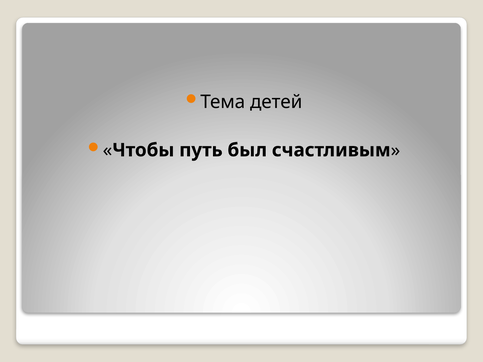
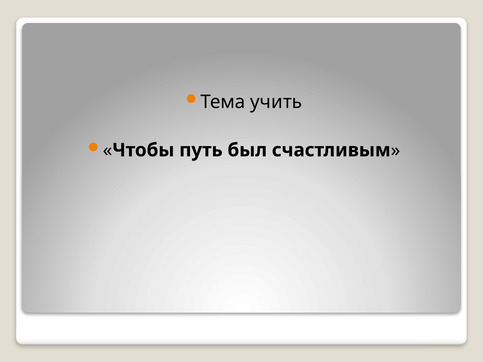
детей: детей -> учить
